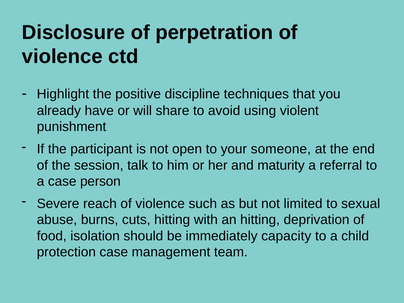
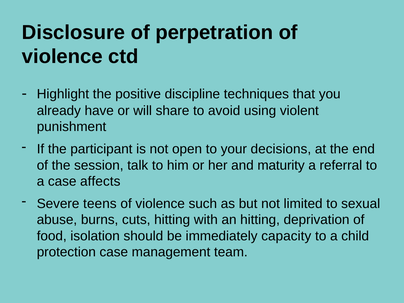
someone: someone -> decisions
person: person -> affects
reach: reach -> teens
